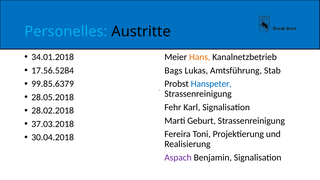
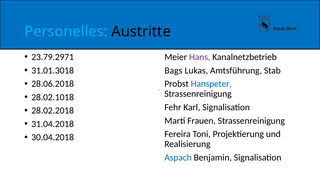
34.01.2018: 34.01.2018 -> 23.79.2971
Hans colour: orange -> purple
17.56.5284: 17.56.5284 -> 31.01.3018
99.85.6379: 99.85.6379 -> 28.06.2018
28.05.2018: 28.05.2018 -> 28.02.1018
Geburt: Geburt -> Frauen
37.03.2018: 37.03.2018 -> 31.04.2018
Aspach colour: purple -> blue
